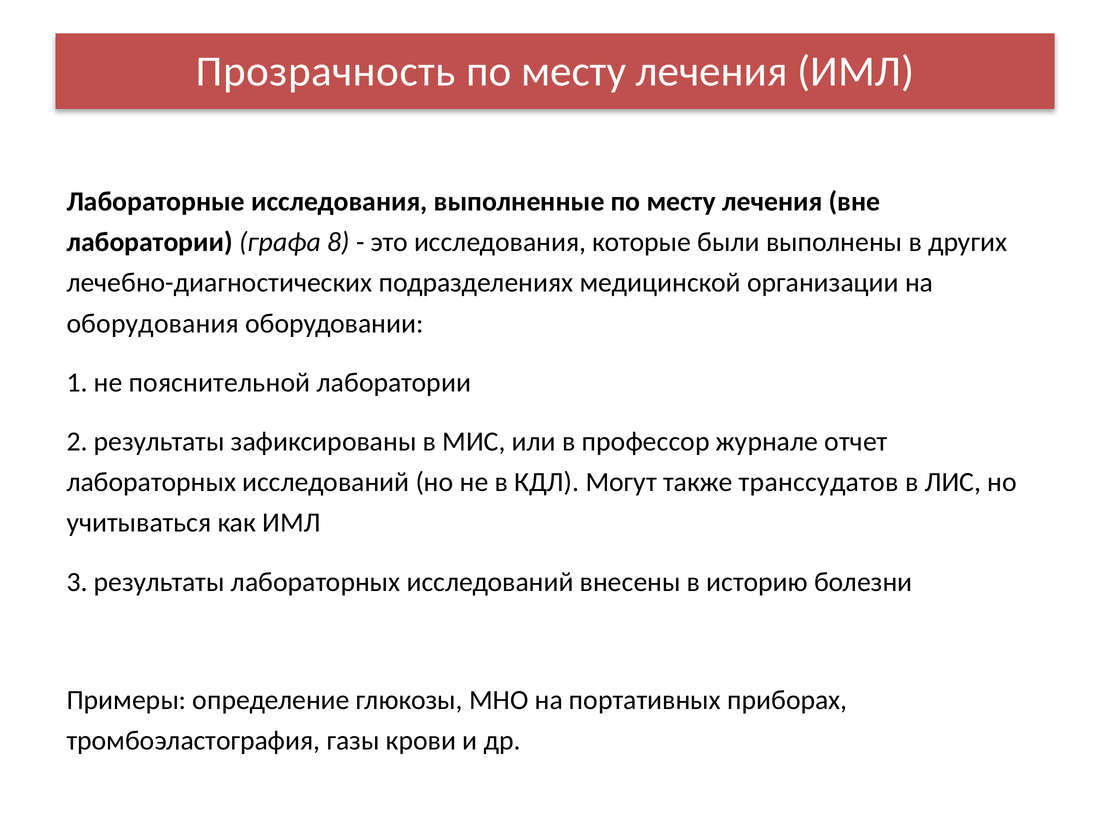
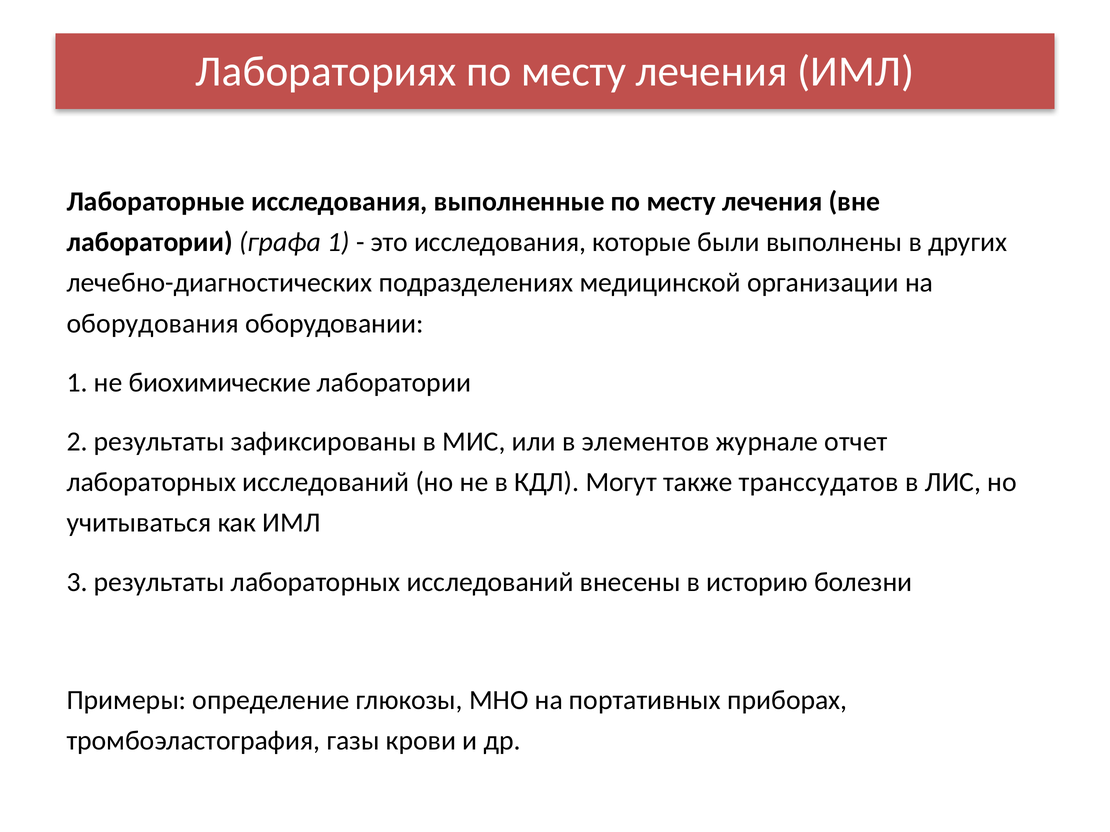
Прозрачность: Прозрачность -> Лабораториях
графа 8: 8 -> 1
пояснительной: пояснительной -> биохимические
профессор: профессор -> элементов
